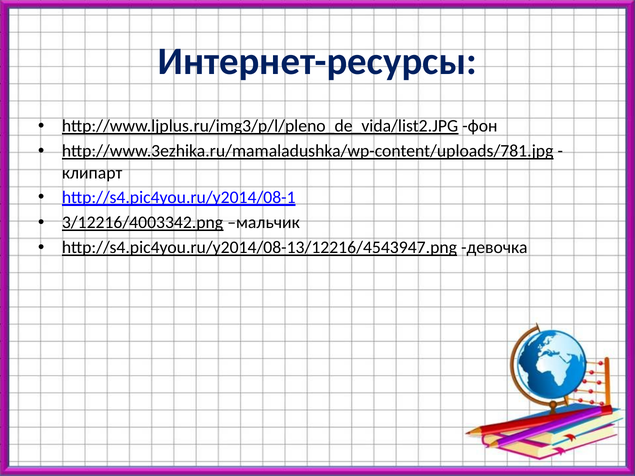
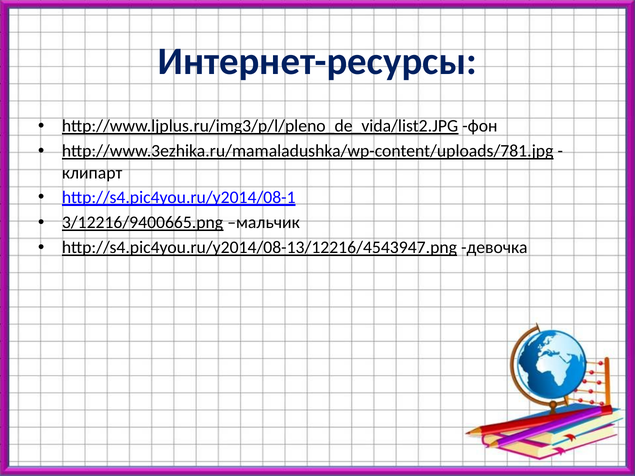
3/12216/4003342.png: 3/12216/4003342.png -> 3/12216/9400665.png
